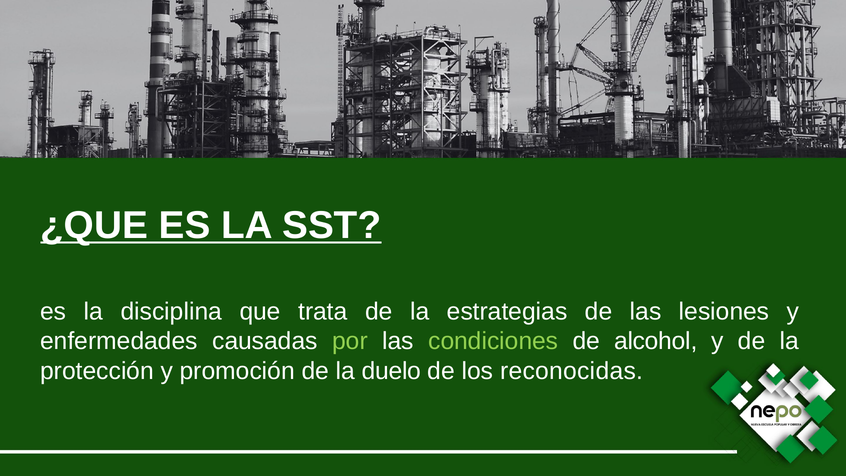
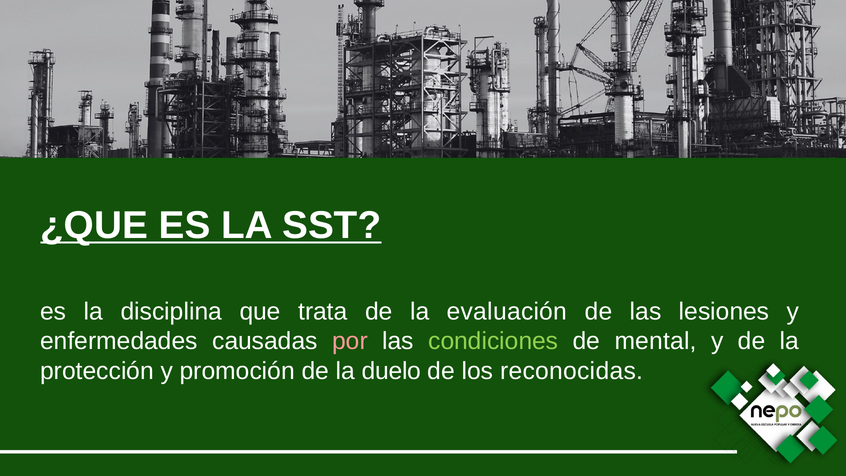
estrategias: estrategias -> evaluación
por colour: light green -> pink
alcohol: alcohol -> mental
